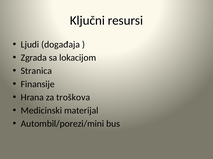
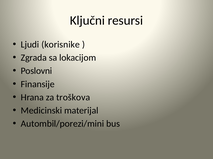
događaja: događaja -> korisnike
Stranica: Stranica -> Poslovni
